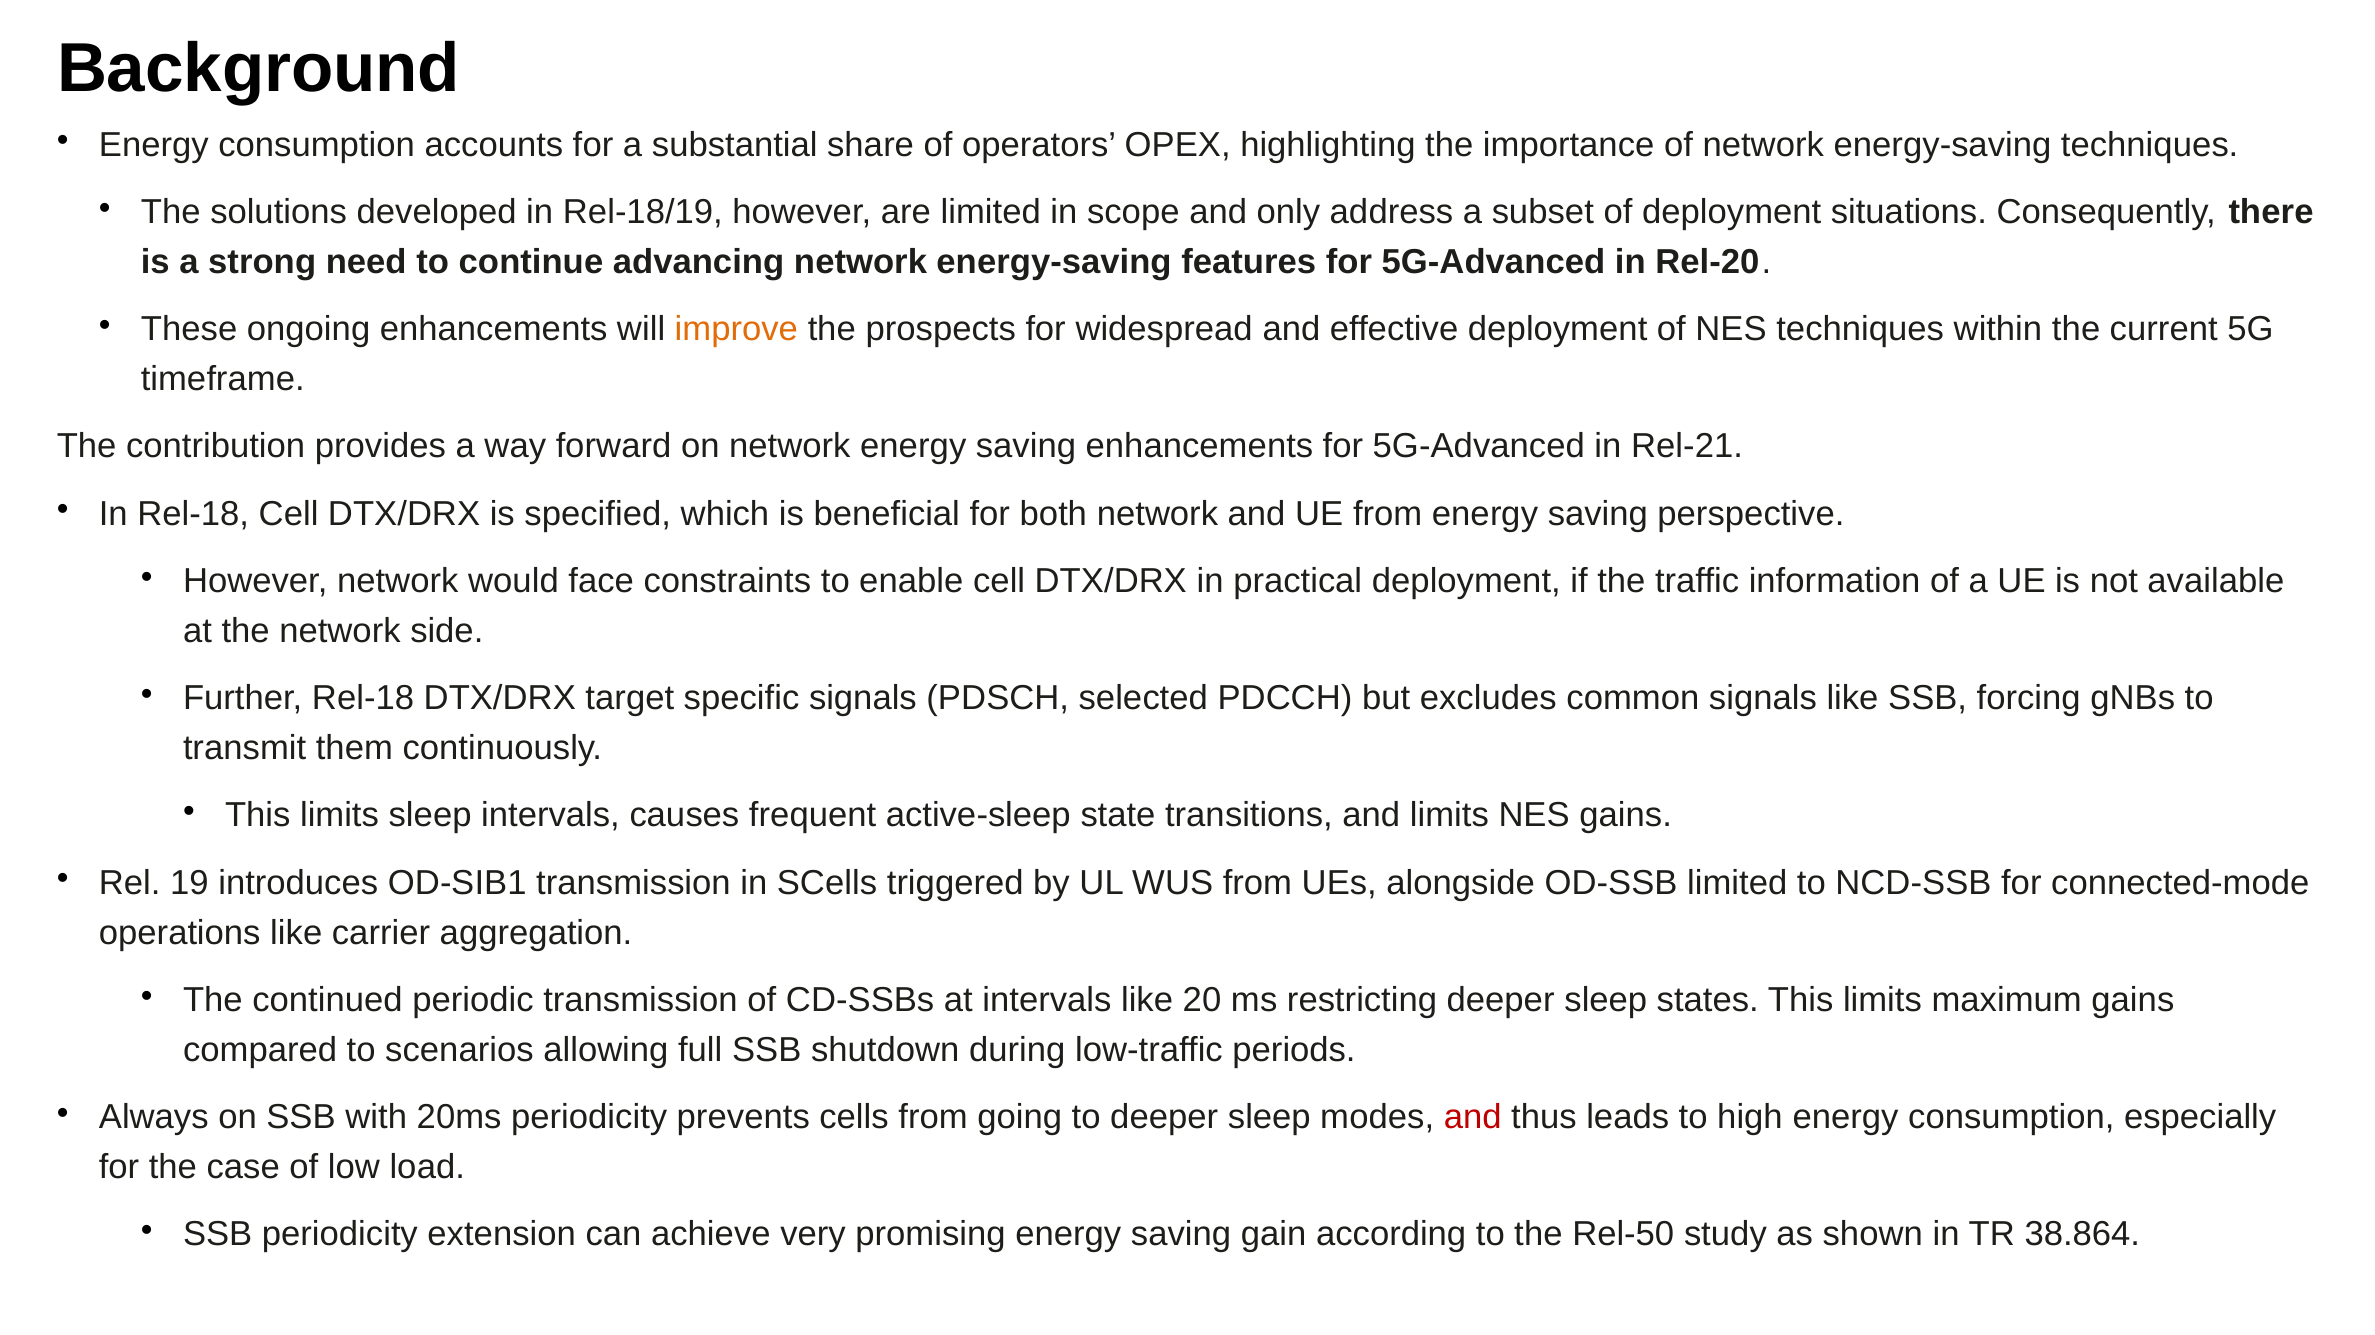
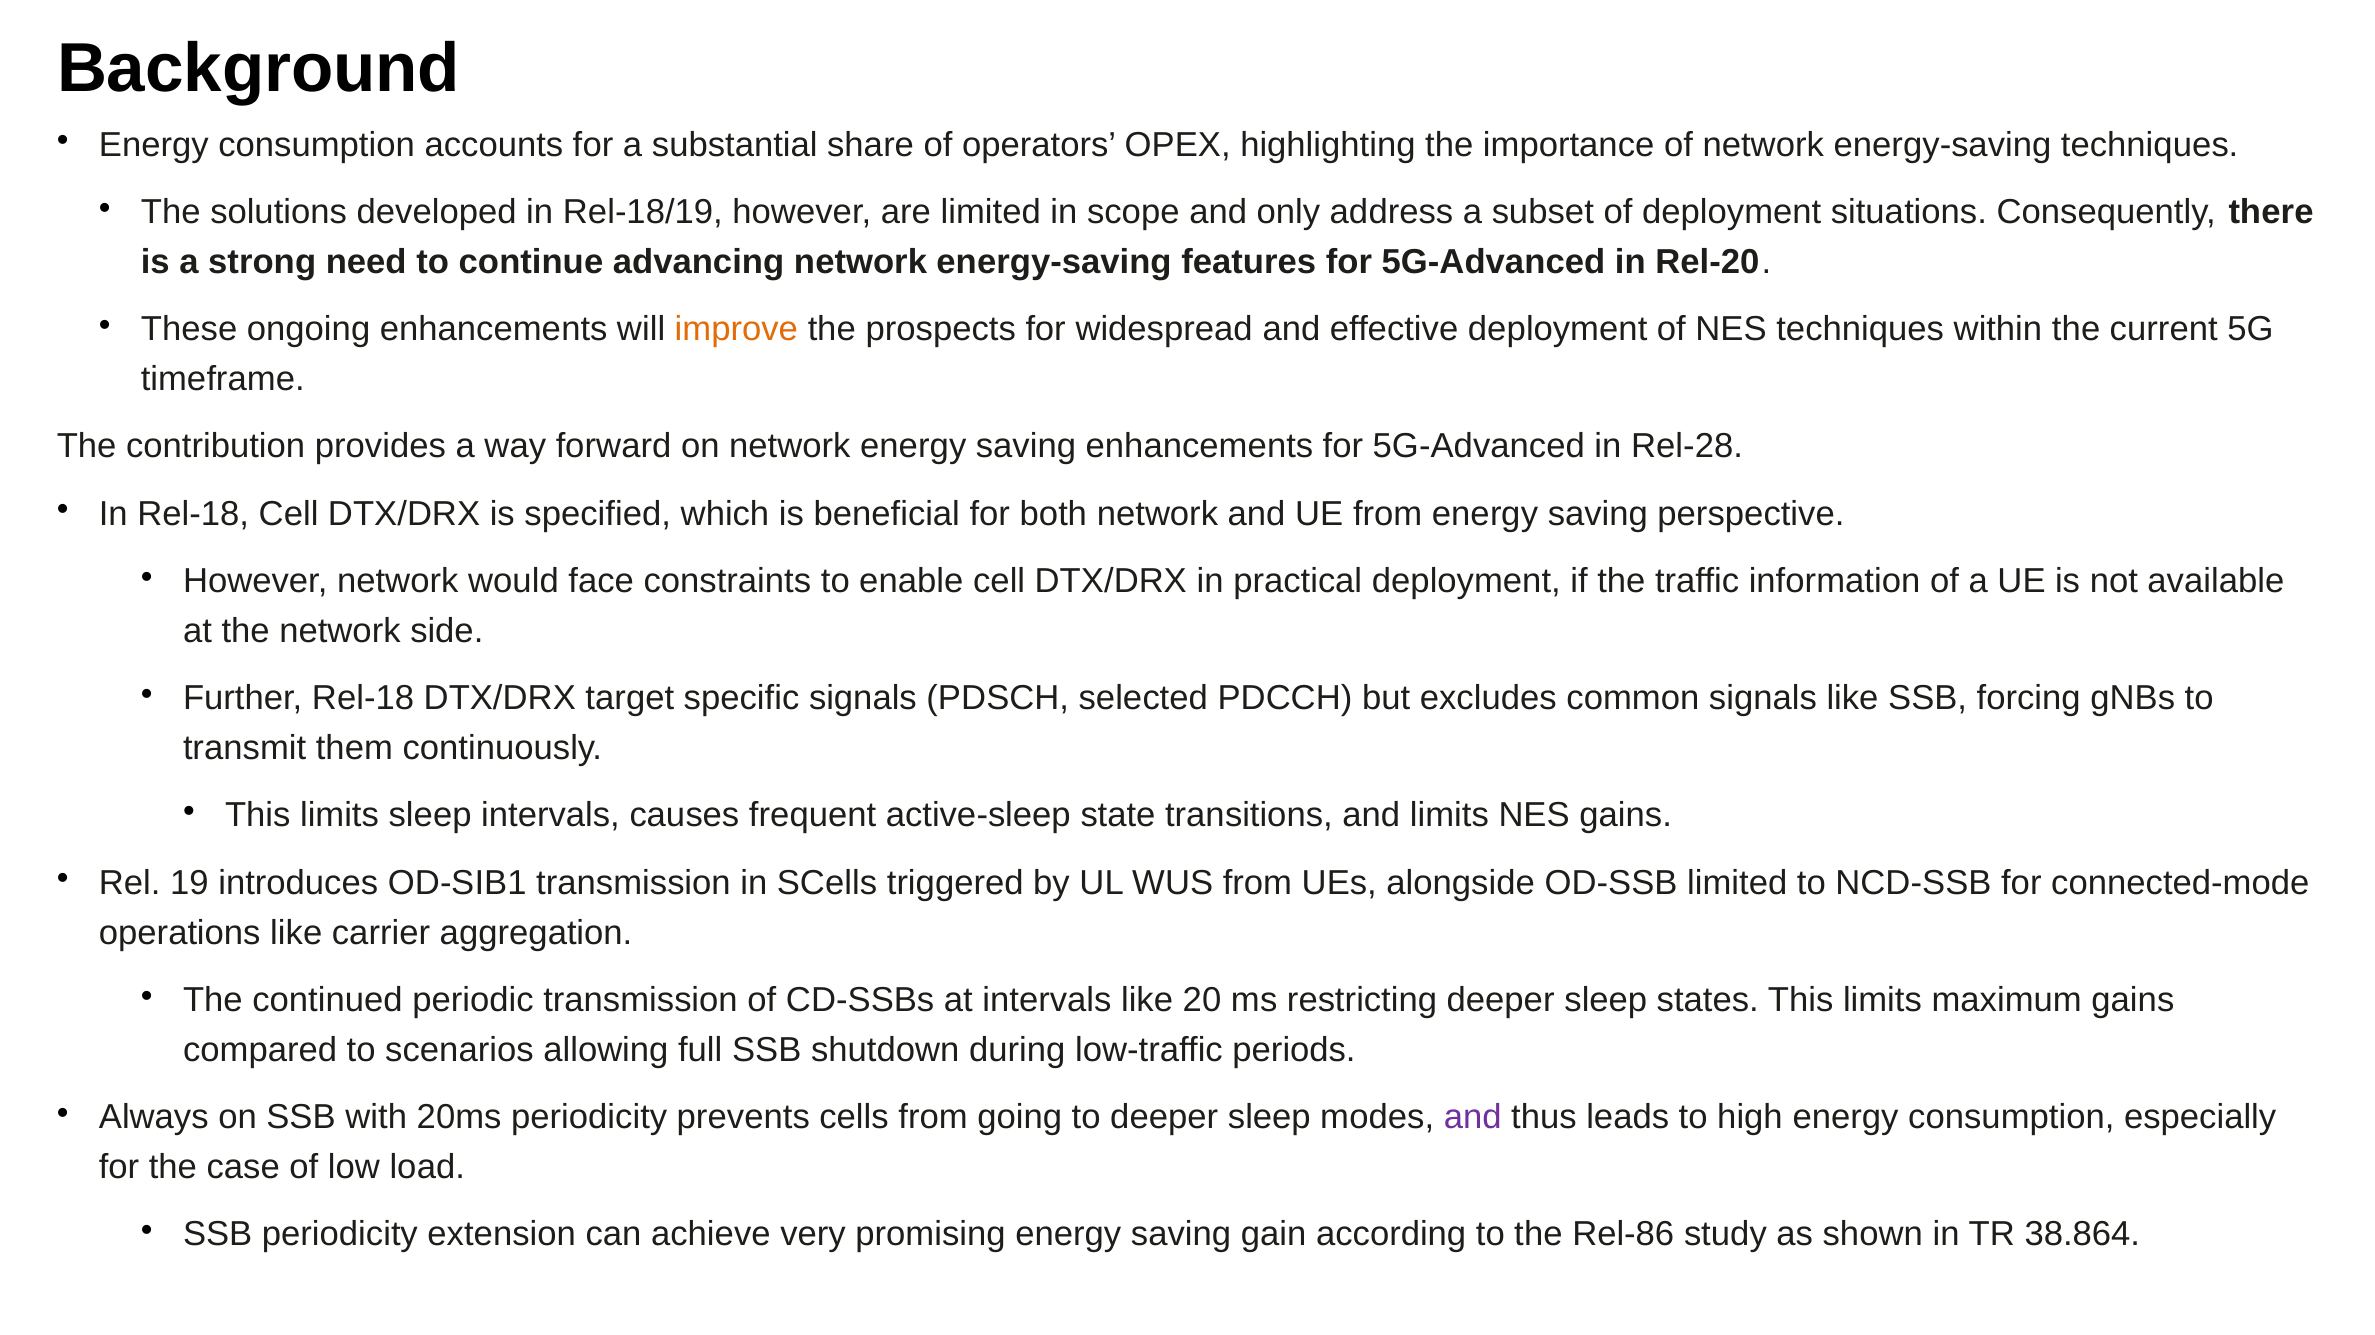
Rel-21: Rel-21 -> Rel-28
and at (1473, 1118) colour: red -> purple
Rel-50: Rel-50 -> Rel-86
